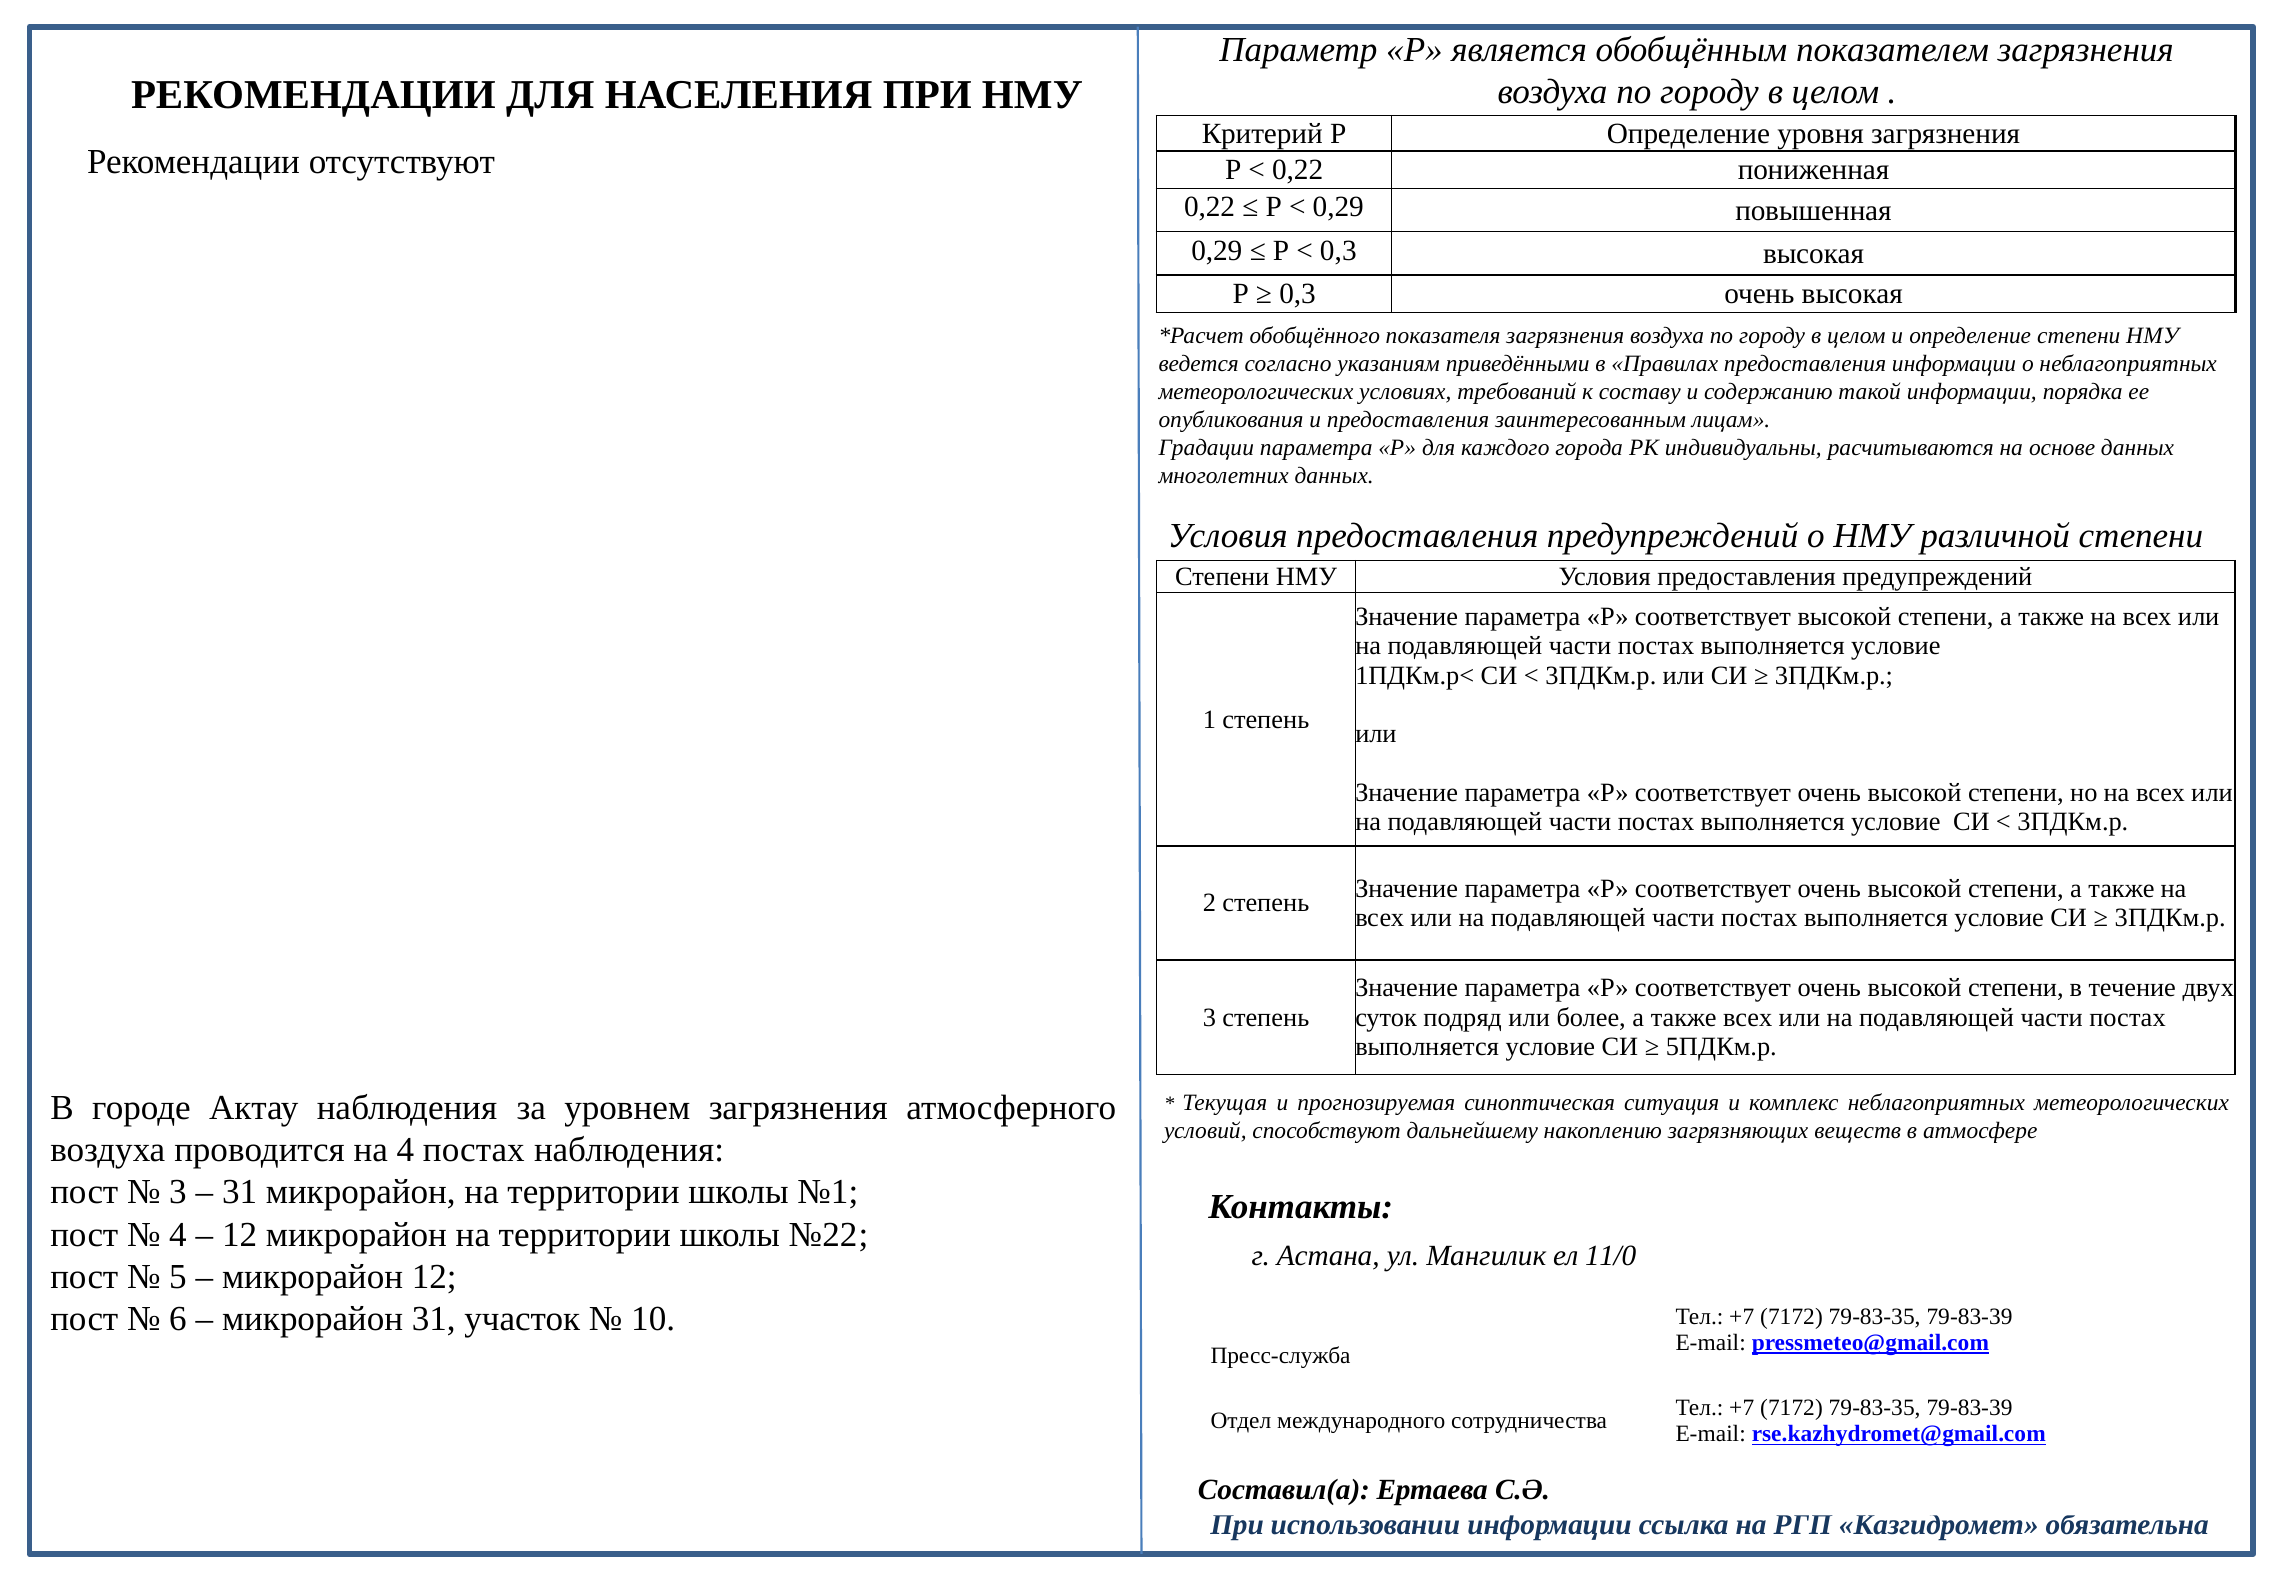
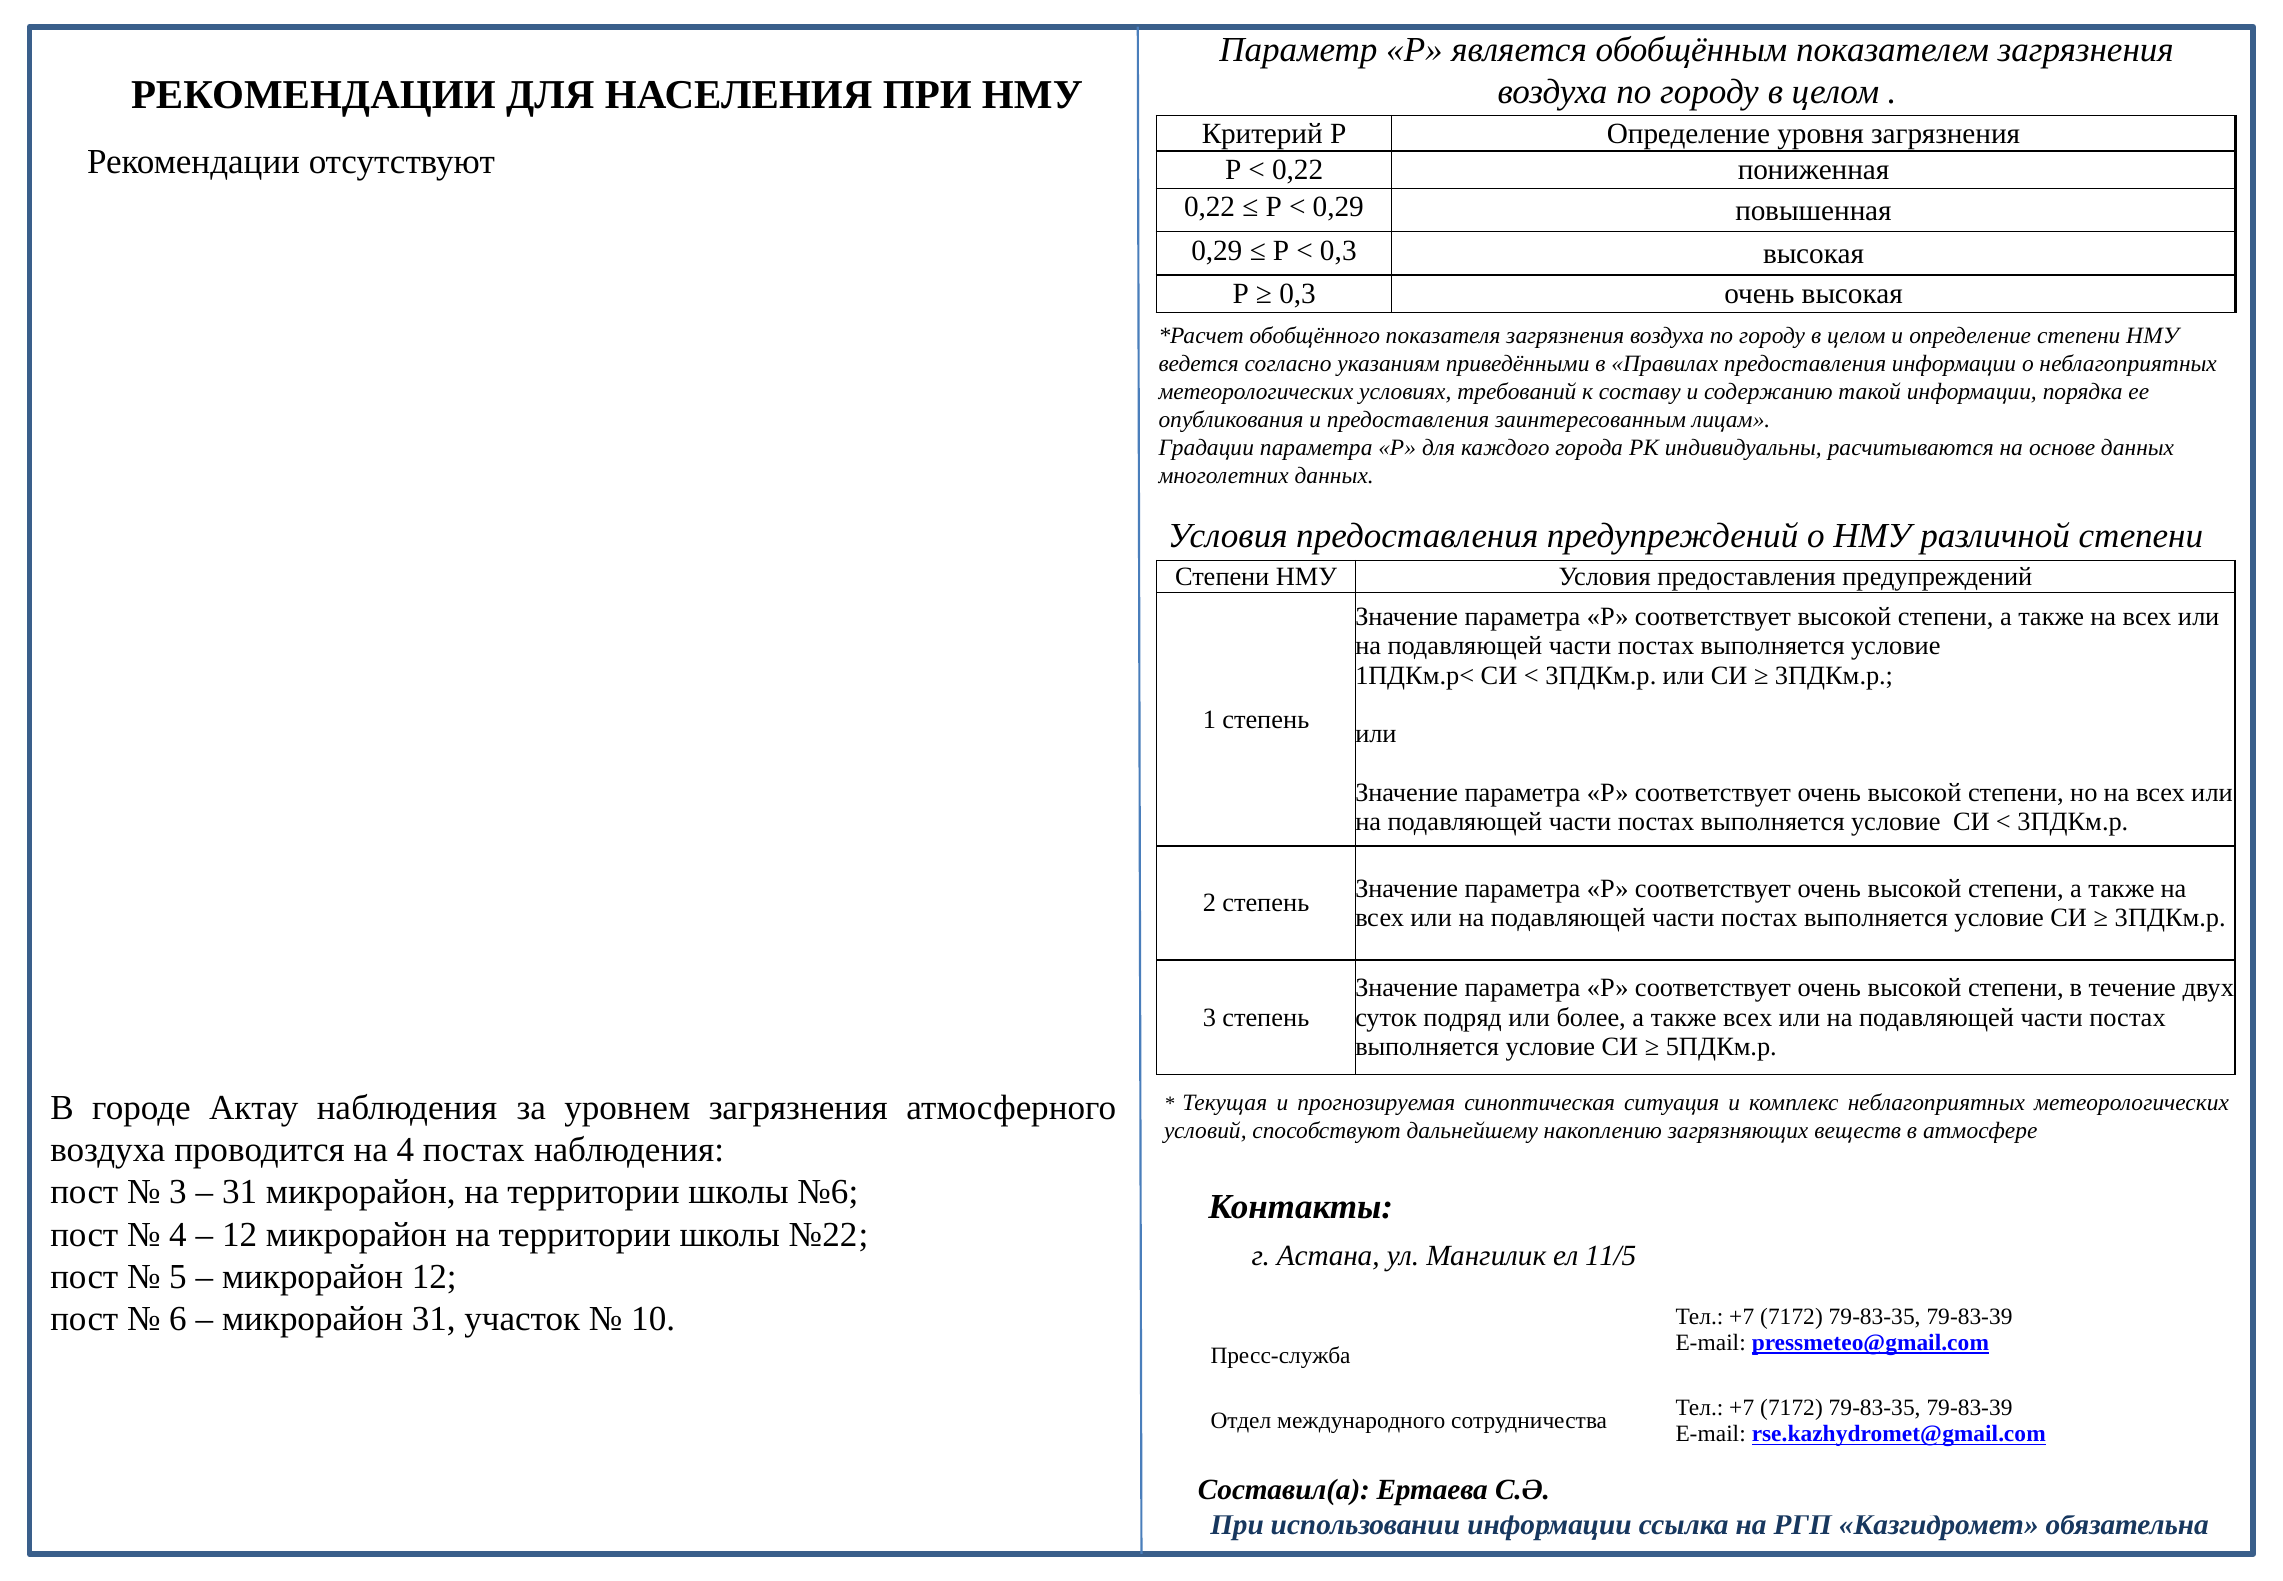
№1: №1 -> №6
11/0: 11/0 -> 11/5
